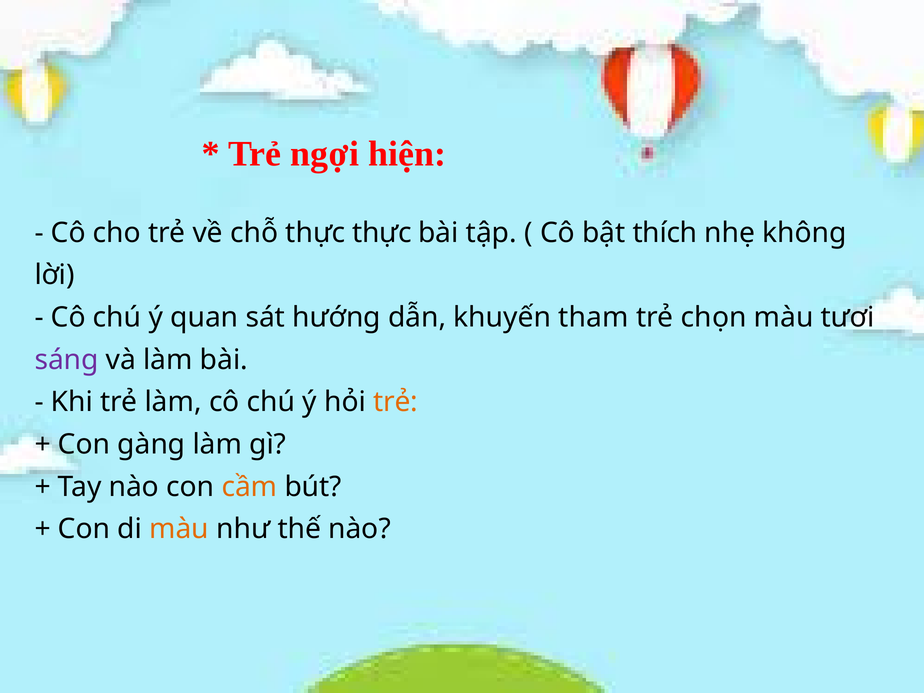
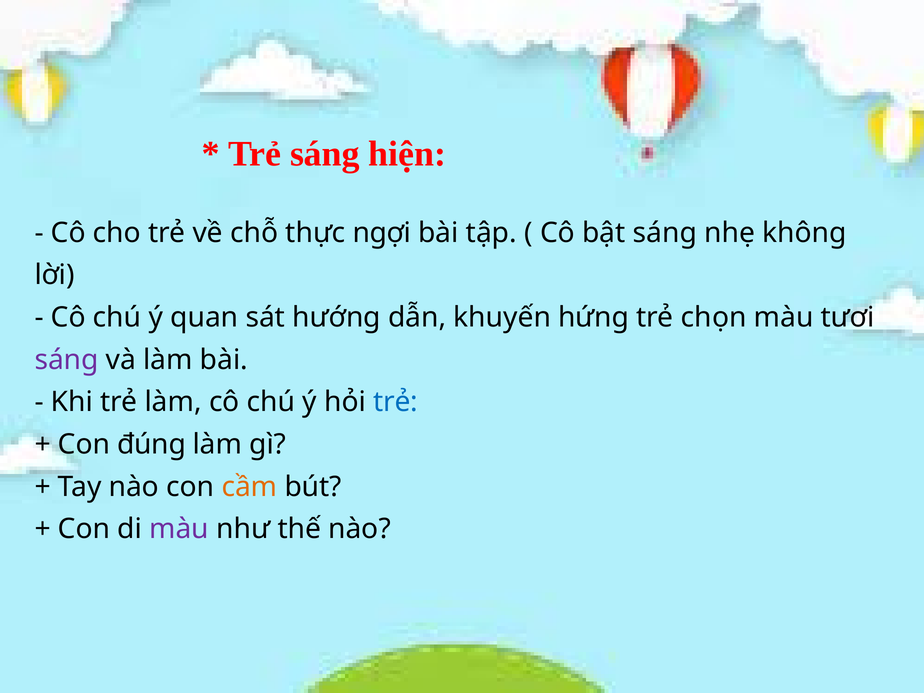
Trẻ ngợi: ngợi -> sáng
thực thực: thực -> ngợi
bật thích: thích -> sáng
tham: tham -> hứng
trẻ at (396, 402) colour: orange -> blue
gàng: gàng -> đúng
màu at (179, 529) colour: orange -> purple
